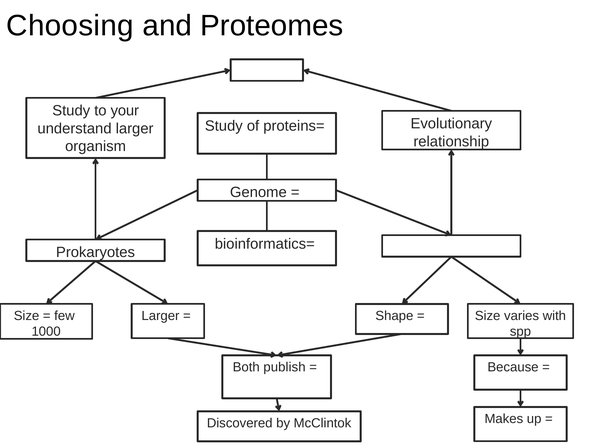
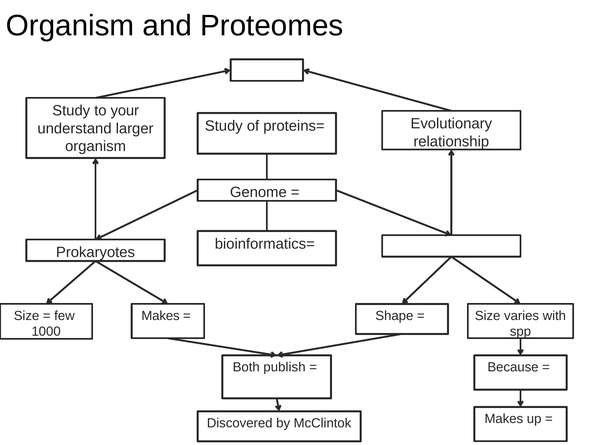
Choosing at (70, 26): Choosing -> Organism
Larger at (160, 315): Larger -> Makes
